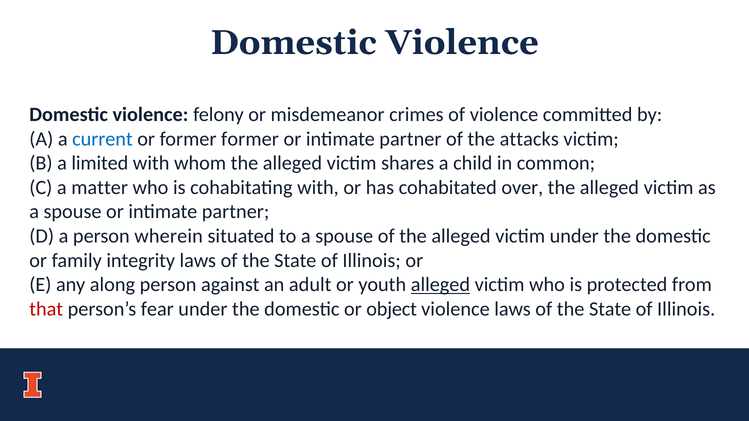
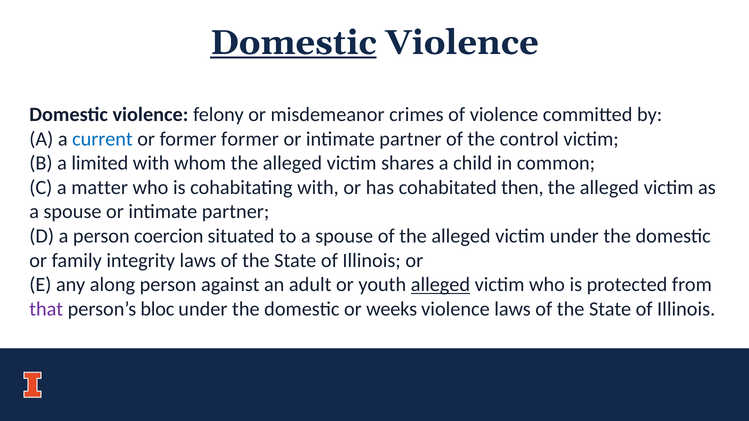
Domestic at (293, 43) underline: none -> present
attacks: attacks -> control
over: over -> then
wherein: wherein -> coercion
that colour: red -> purple
fear: fear -> bloc
object: object -> weeks
